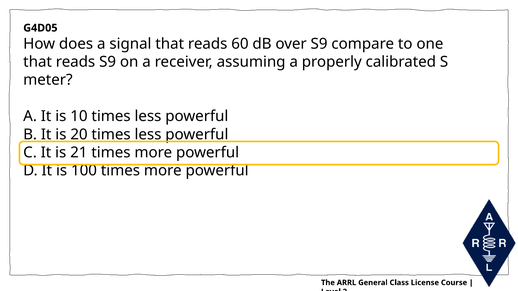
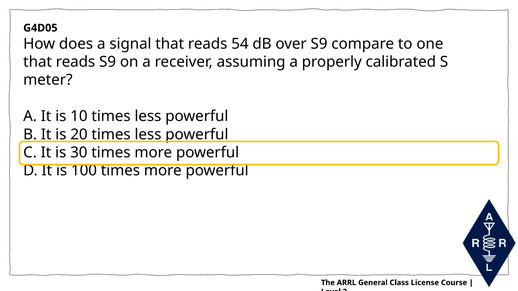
60: 60 -> 54
21: 21 -> 30
